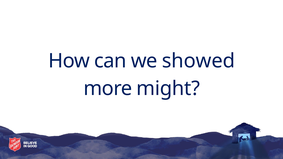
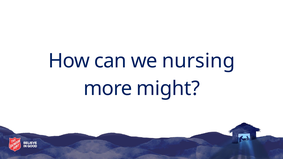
showed: showed -> nursing
